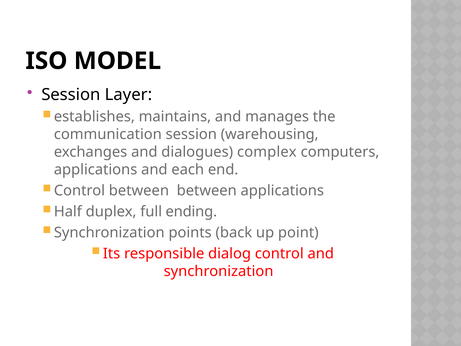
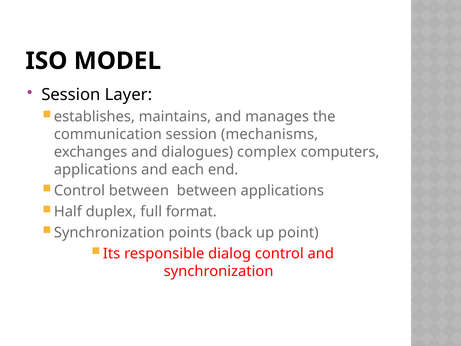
warehousing: warehousing -> mechanisms
ending: ending -> format
